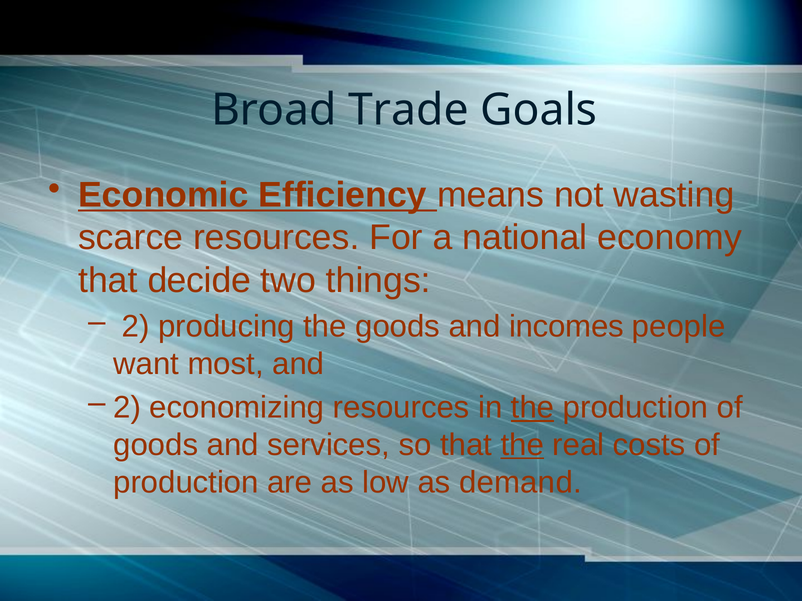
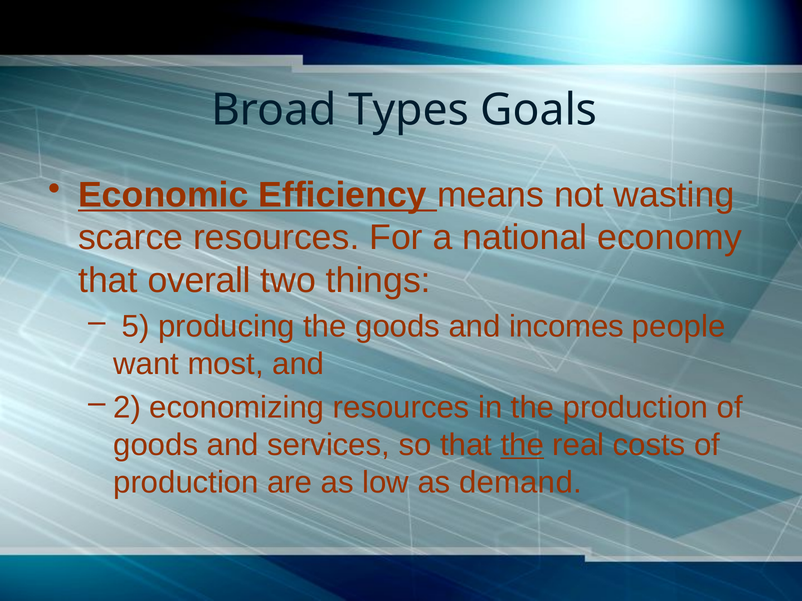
Trade: Trade -> Types
decide: decide -> overall
2: 2 -> 5
the at (533, 408) underline: present -> none
